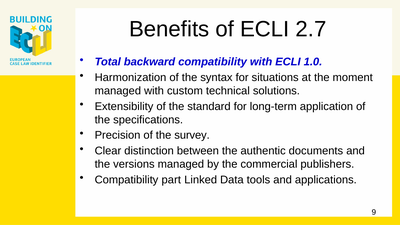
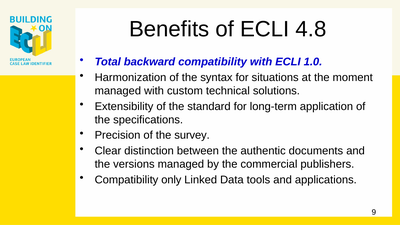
2.7: 2.7 -> 4.8
part: part -> only
